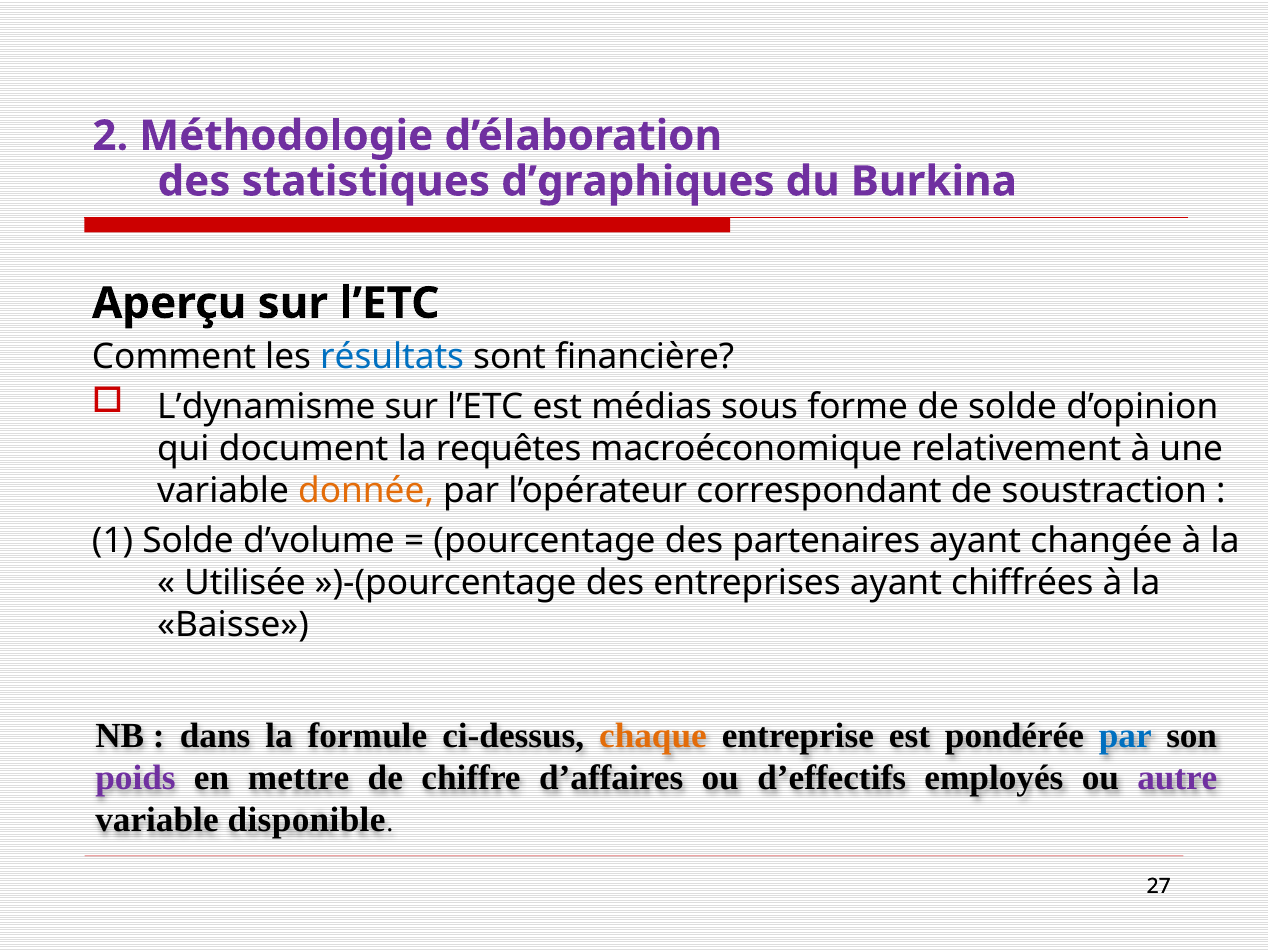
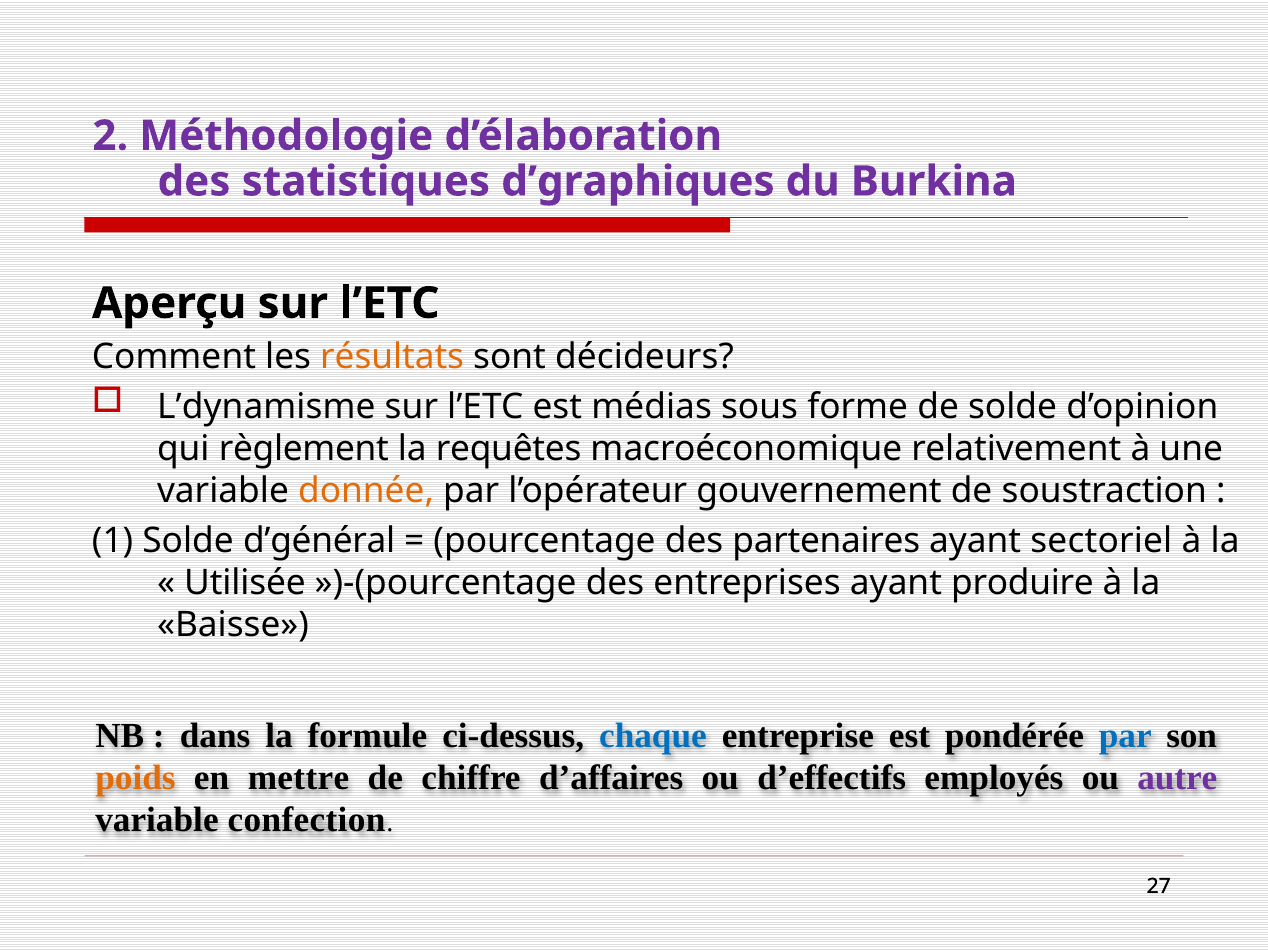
résultats colour: blue -> orange
financière: financière -> décideurs
document: document -> règlement
correspondant: correspondant -> gouvernement
d’volume: d’volume -> d’général
changée: changée -> sectoriel
chiffrées: chiffrées -> produire
chaque colour: orange -> blue
poids colour: purple -> orange
disponible: disponible -> confection
